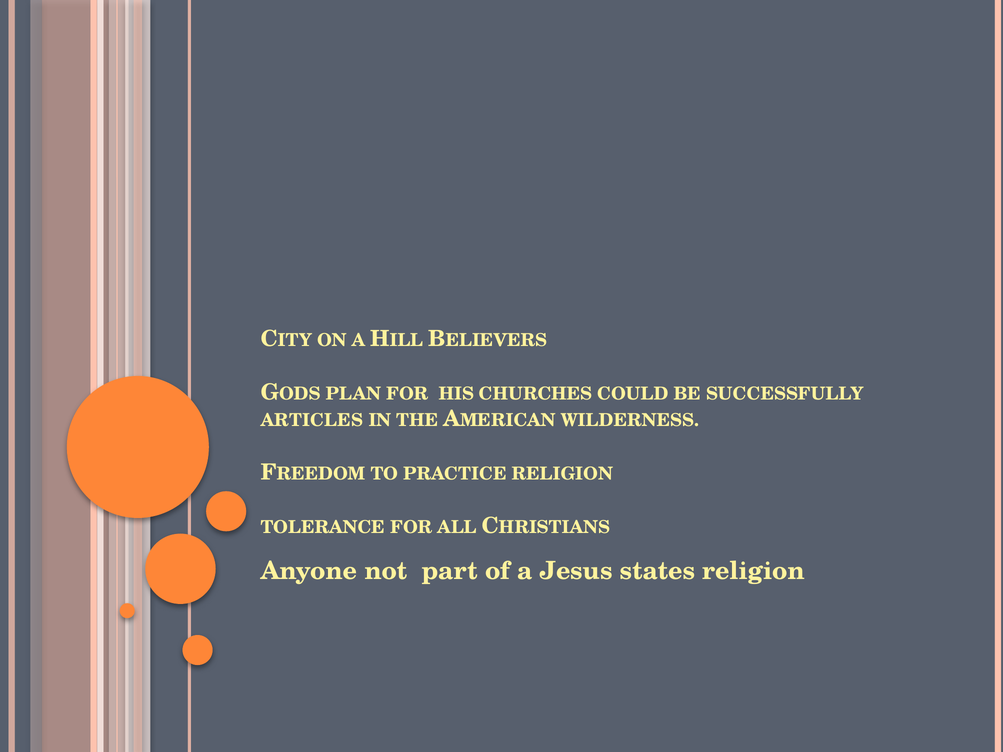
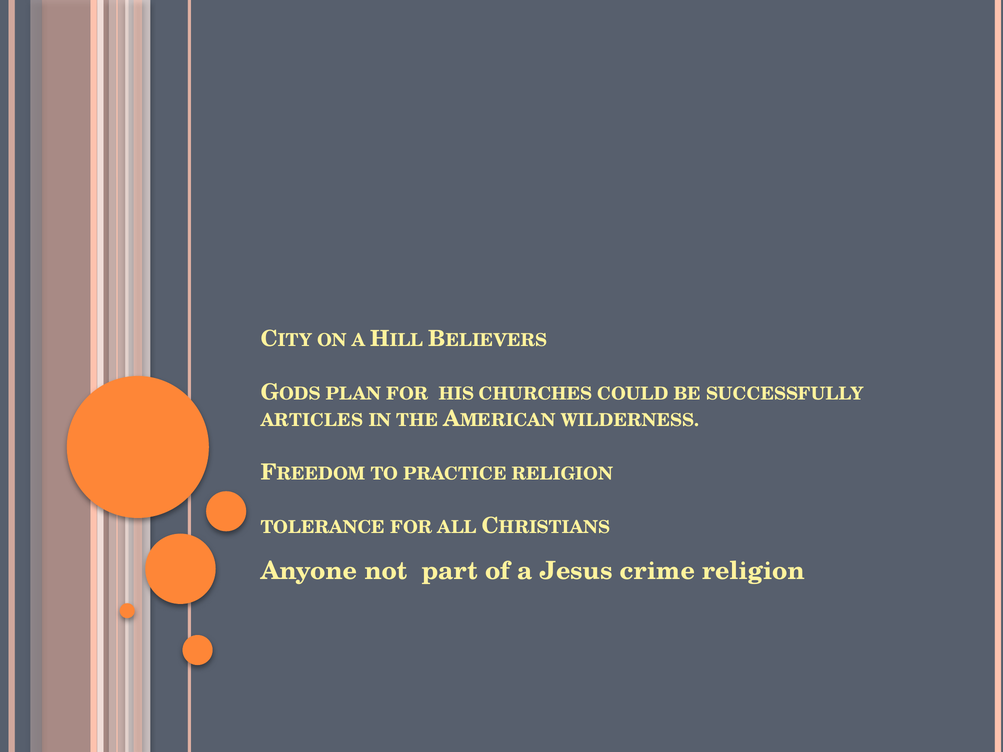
states: states -> crime
